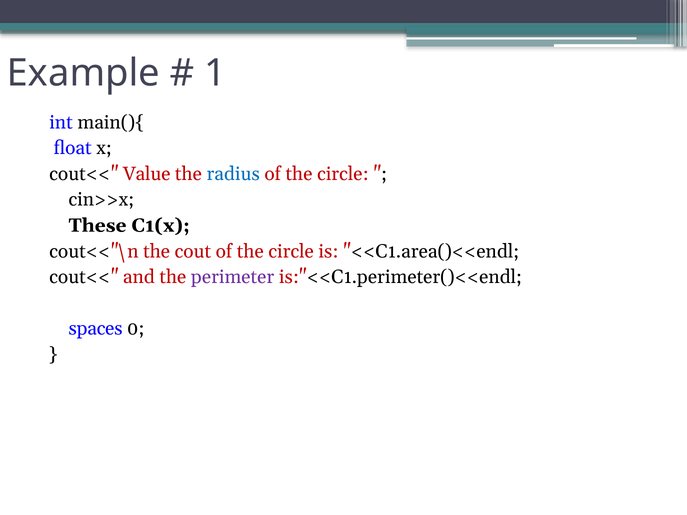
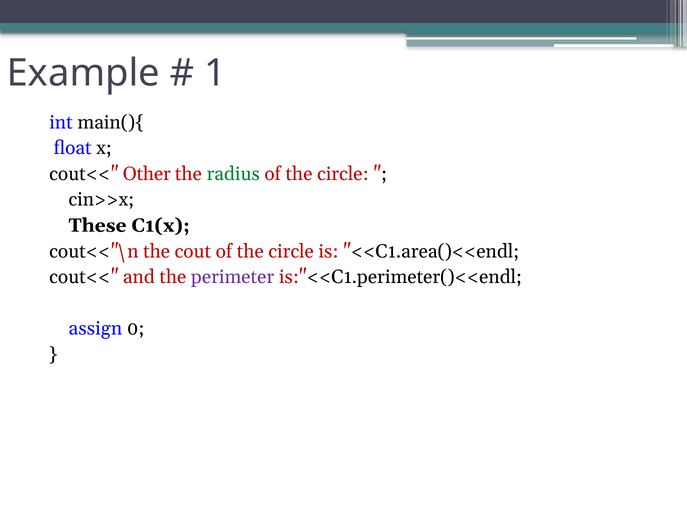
Value: Value -> Other
radius colour: blue -> green
spaces: spaces -> assign
